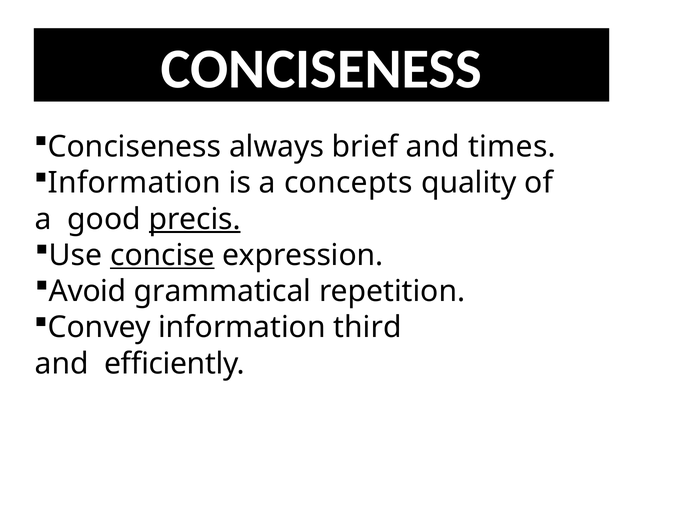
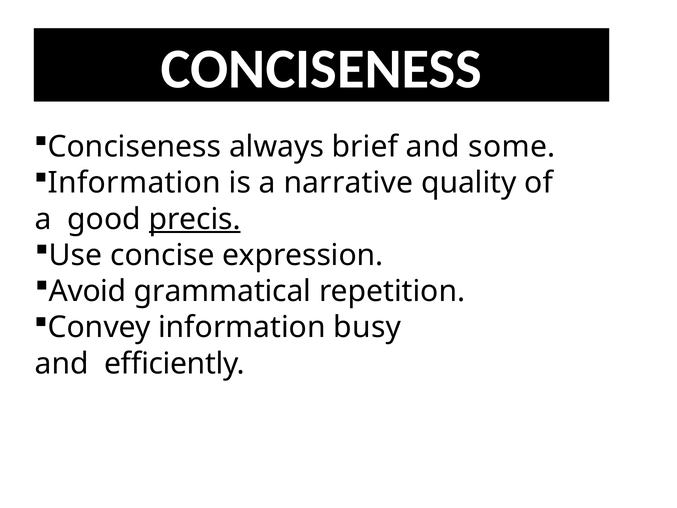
times: times -> some
concepts: concepts -> narrative
concise underline: present -> none
third: third -> busy
